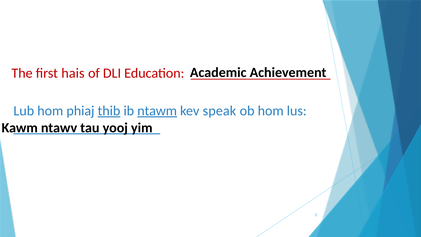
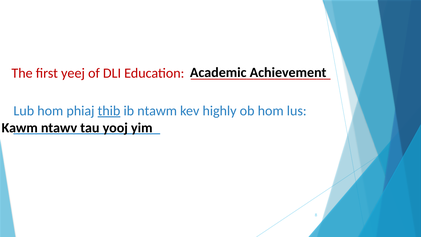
hais: hais -> yeej
ntawm underline: present -> none
speak: speak -> highly
